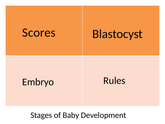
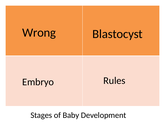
Scores: Scores -> Wrong
